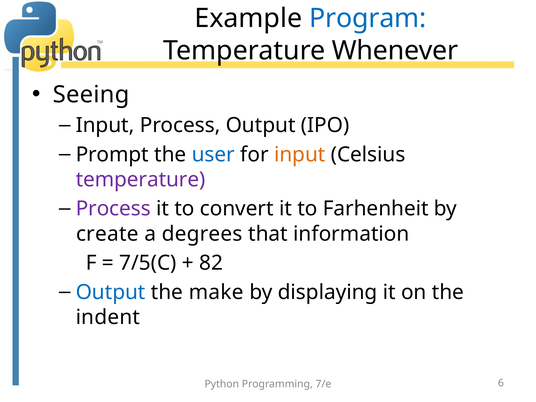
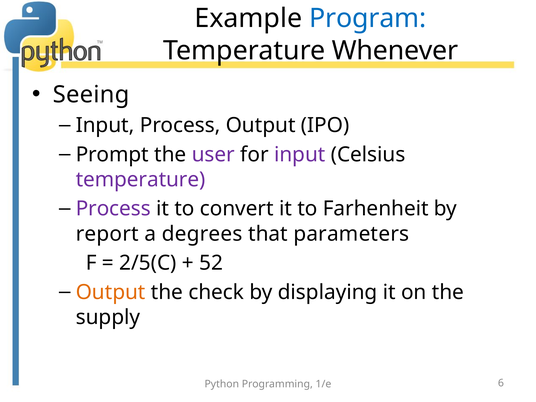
user colour: blue -> purple
input at (300, 155) colour: orange -> purple
create: create -> report
information: information -> parameters
7/5(C: 7/5(C -> 2/5(C
82: 82 -> 52
Output at (111, 292) colour: blue -> orange
make: make -> check
indent: indent -> supply
7/e: 7/e -> 1/e
